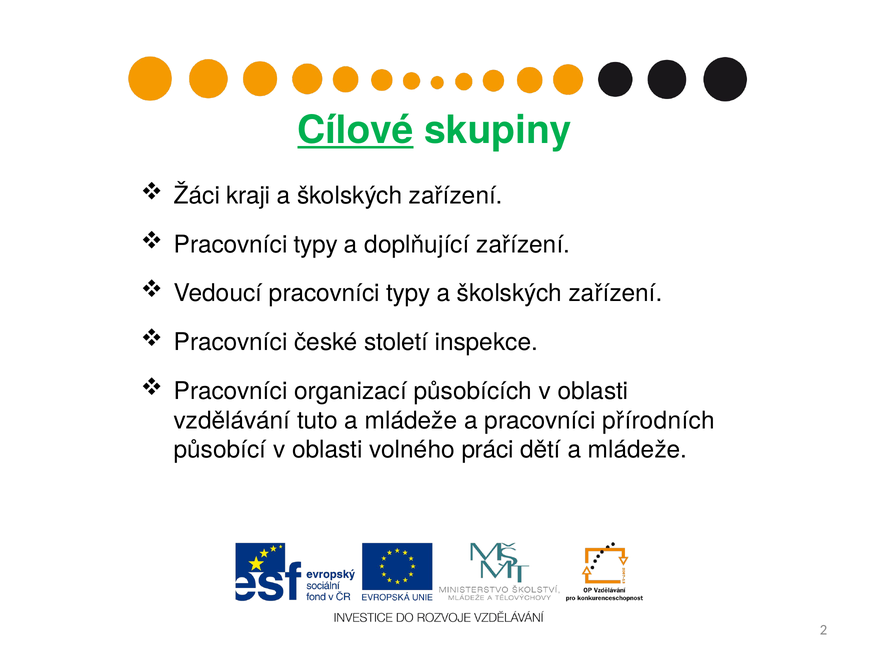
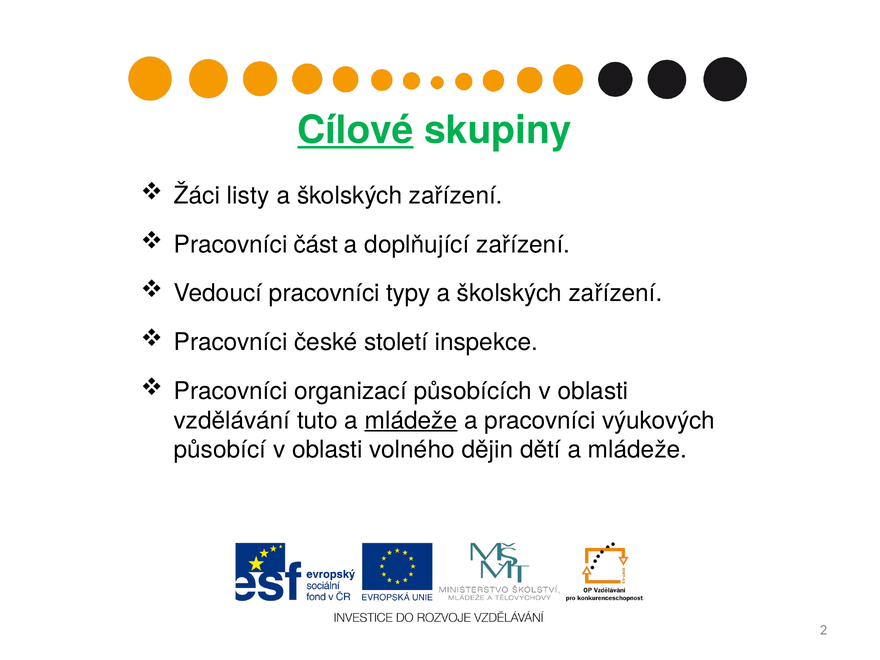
kraji: kraji -> listy
typy at (316, 244): typy -> část
mládeže at (411, 420) underline: none -> present
přírodních: přírodních -> výukových
práci: práci -> dějin
